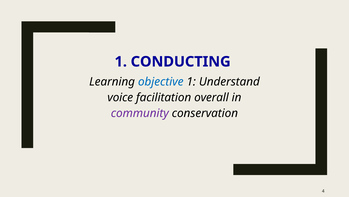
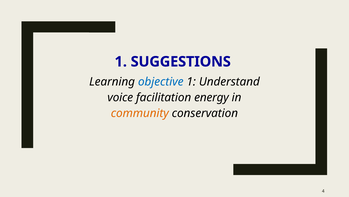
CONDUCTING: CONDUCTING -> SUGGESTIONS
overall: overall -> energy
community colour: purple -> orange
